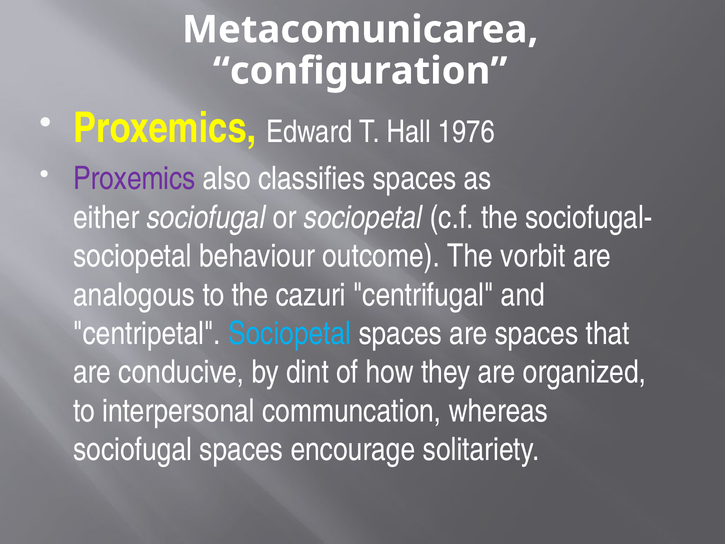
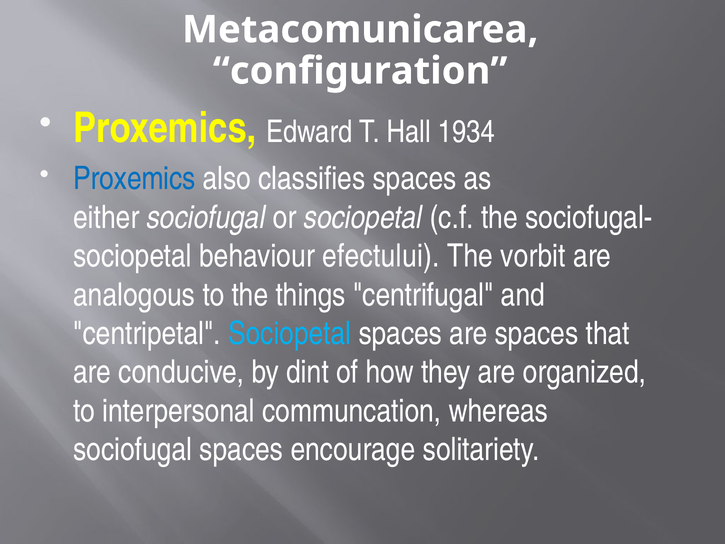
1976: 1976 -> 1934
Proxemics at (134, 179) colour: purple -> blue
outcome: outcome -> efectului
cazuri: cazuri -> things
